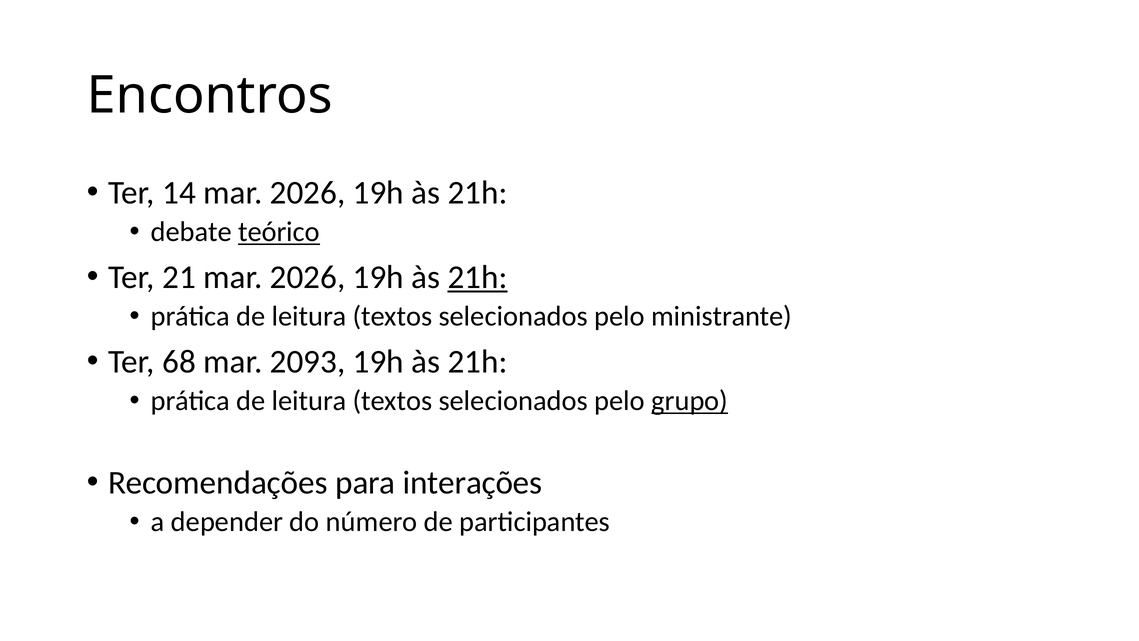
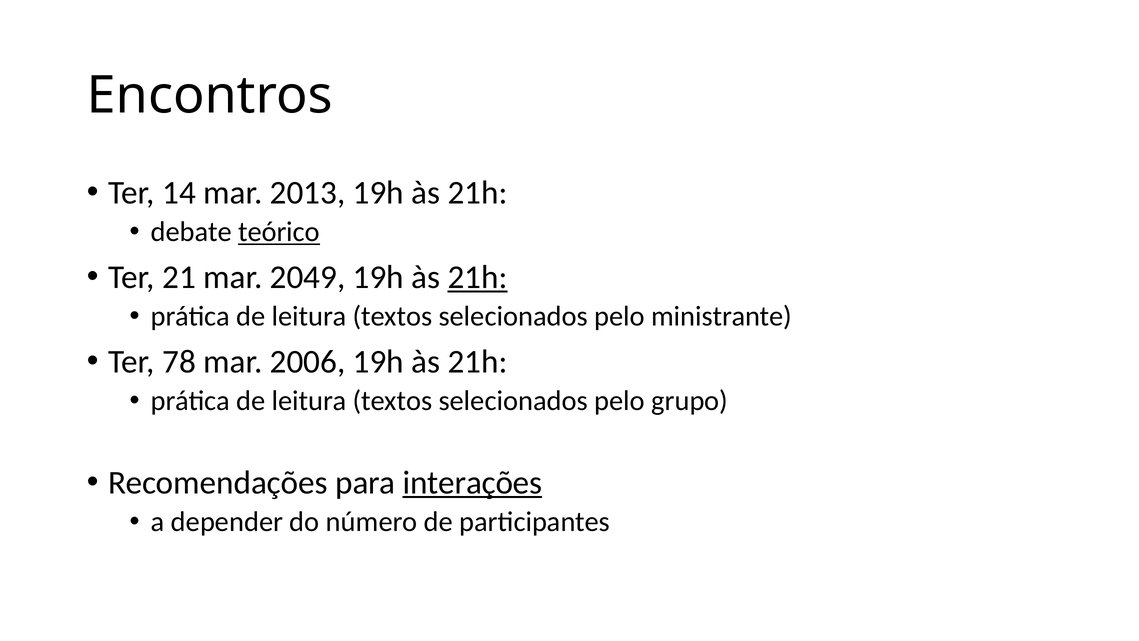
14 mar 2026: 2026 -> 2013
21 mar 2026: 2026 -> 2049
68: 68 -> 78
2093: 2093 -> 2006
grupo underline: present -> none
interações underline: none -> present
